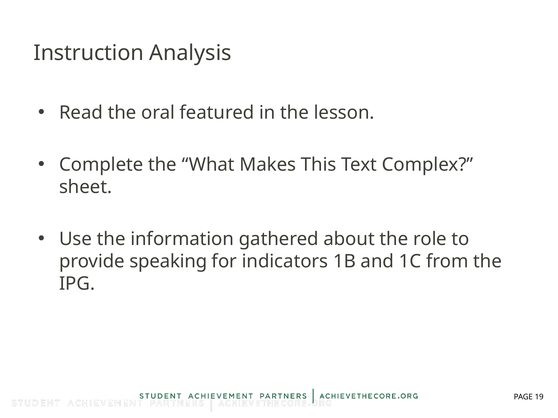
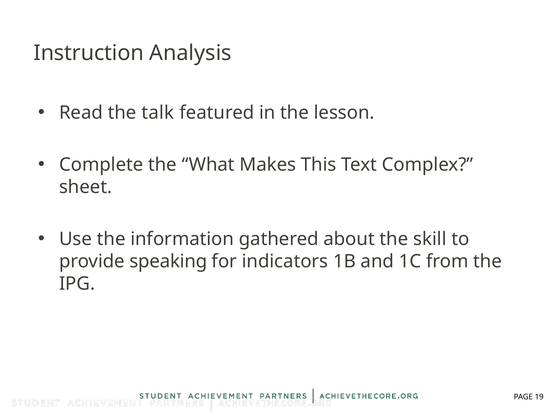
oral: oral -> talk
role: role -> skill
